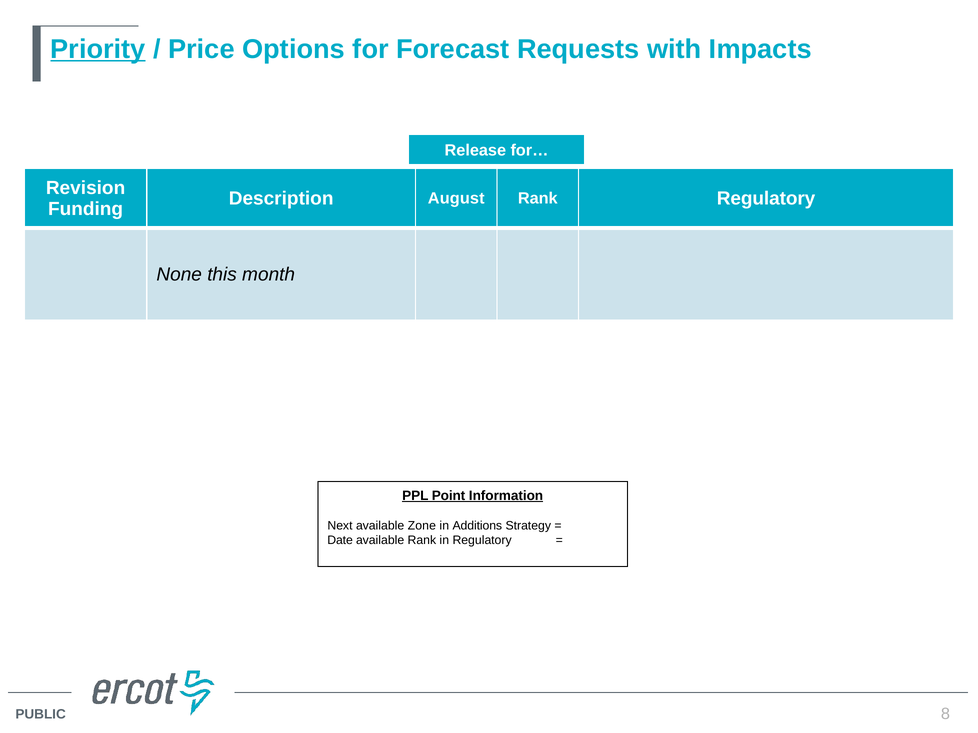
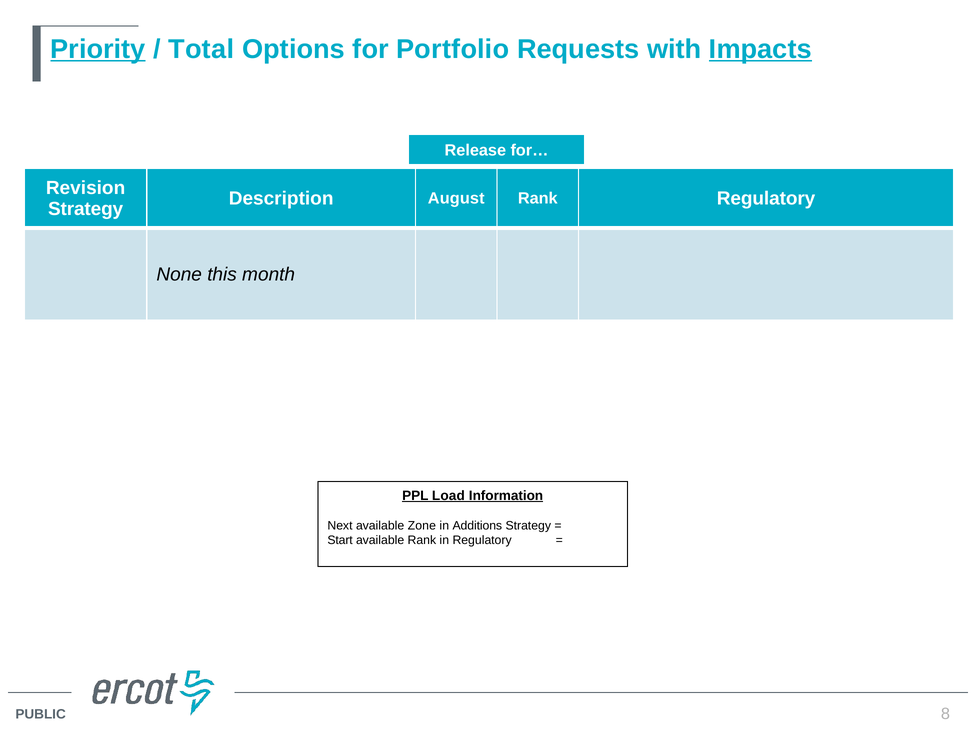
Price: Price -> Total
Forecast: Forecast -> Portfolio
Impacts underline: none -> present
Funding at (86, 209): Funding -> Strategy
Point: Point -> Load
Date: Date -> Start
